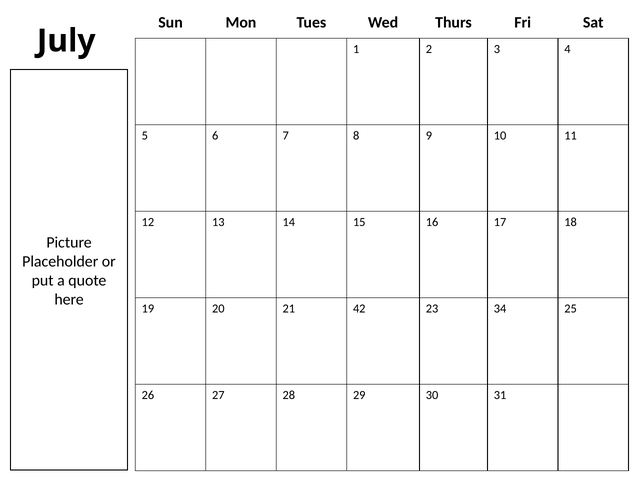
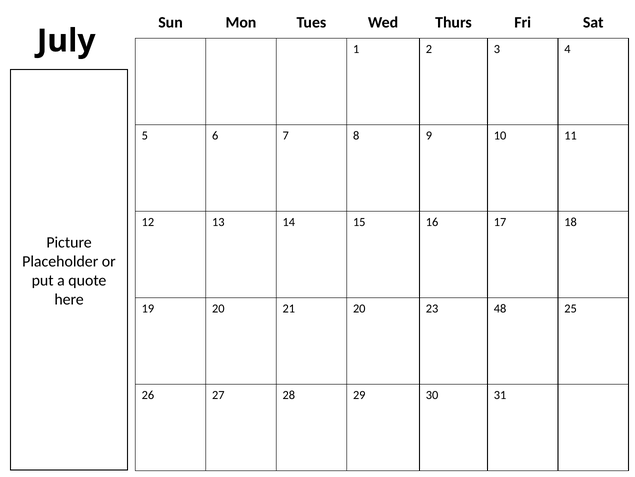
21 42: 42 -> 20
34: 34 -> 48
